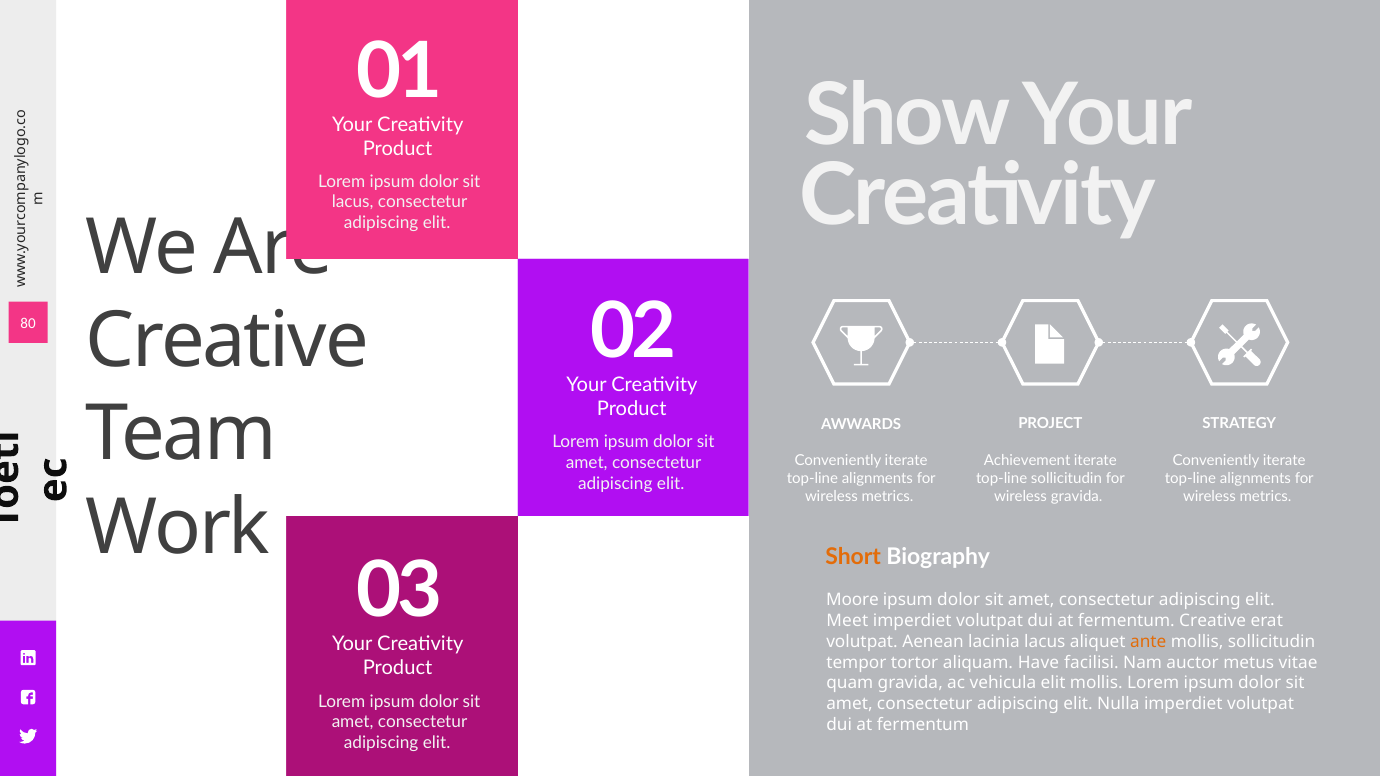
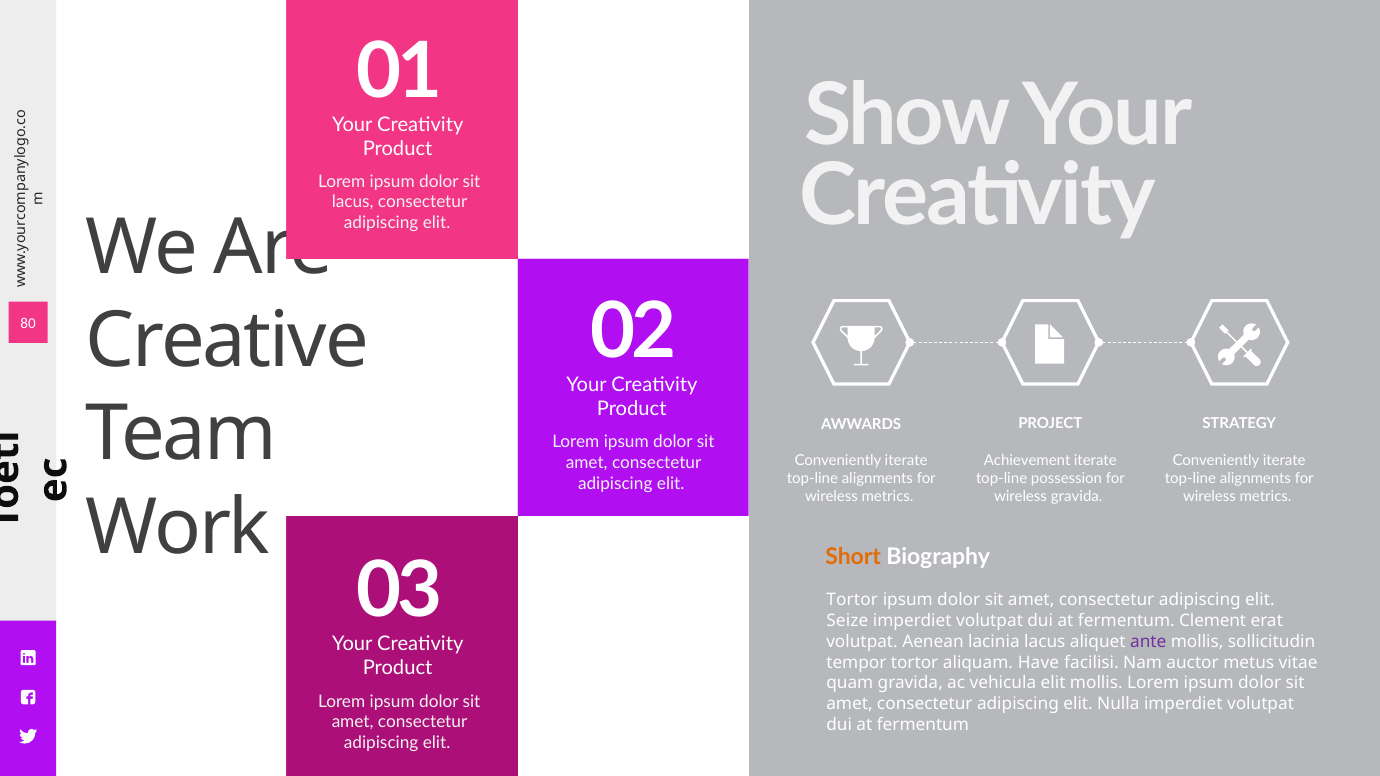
top-line sollicitudin: sollicitudin -> possession
Moore at (852, 600): Moore -> Tortor
Meet: Meet -> Seize
fermentum Creative: Creative -> Clement
ante colour: orange -> purple
